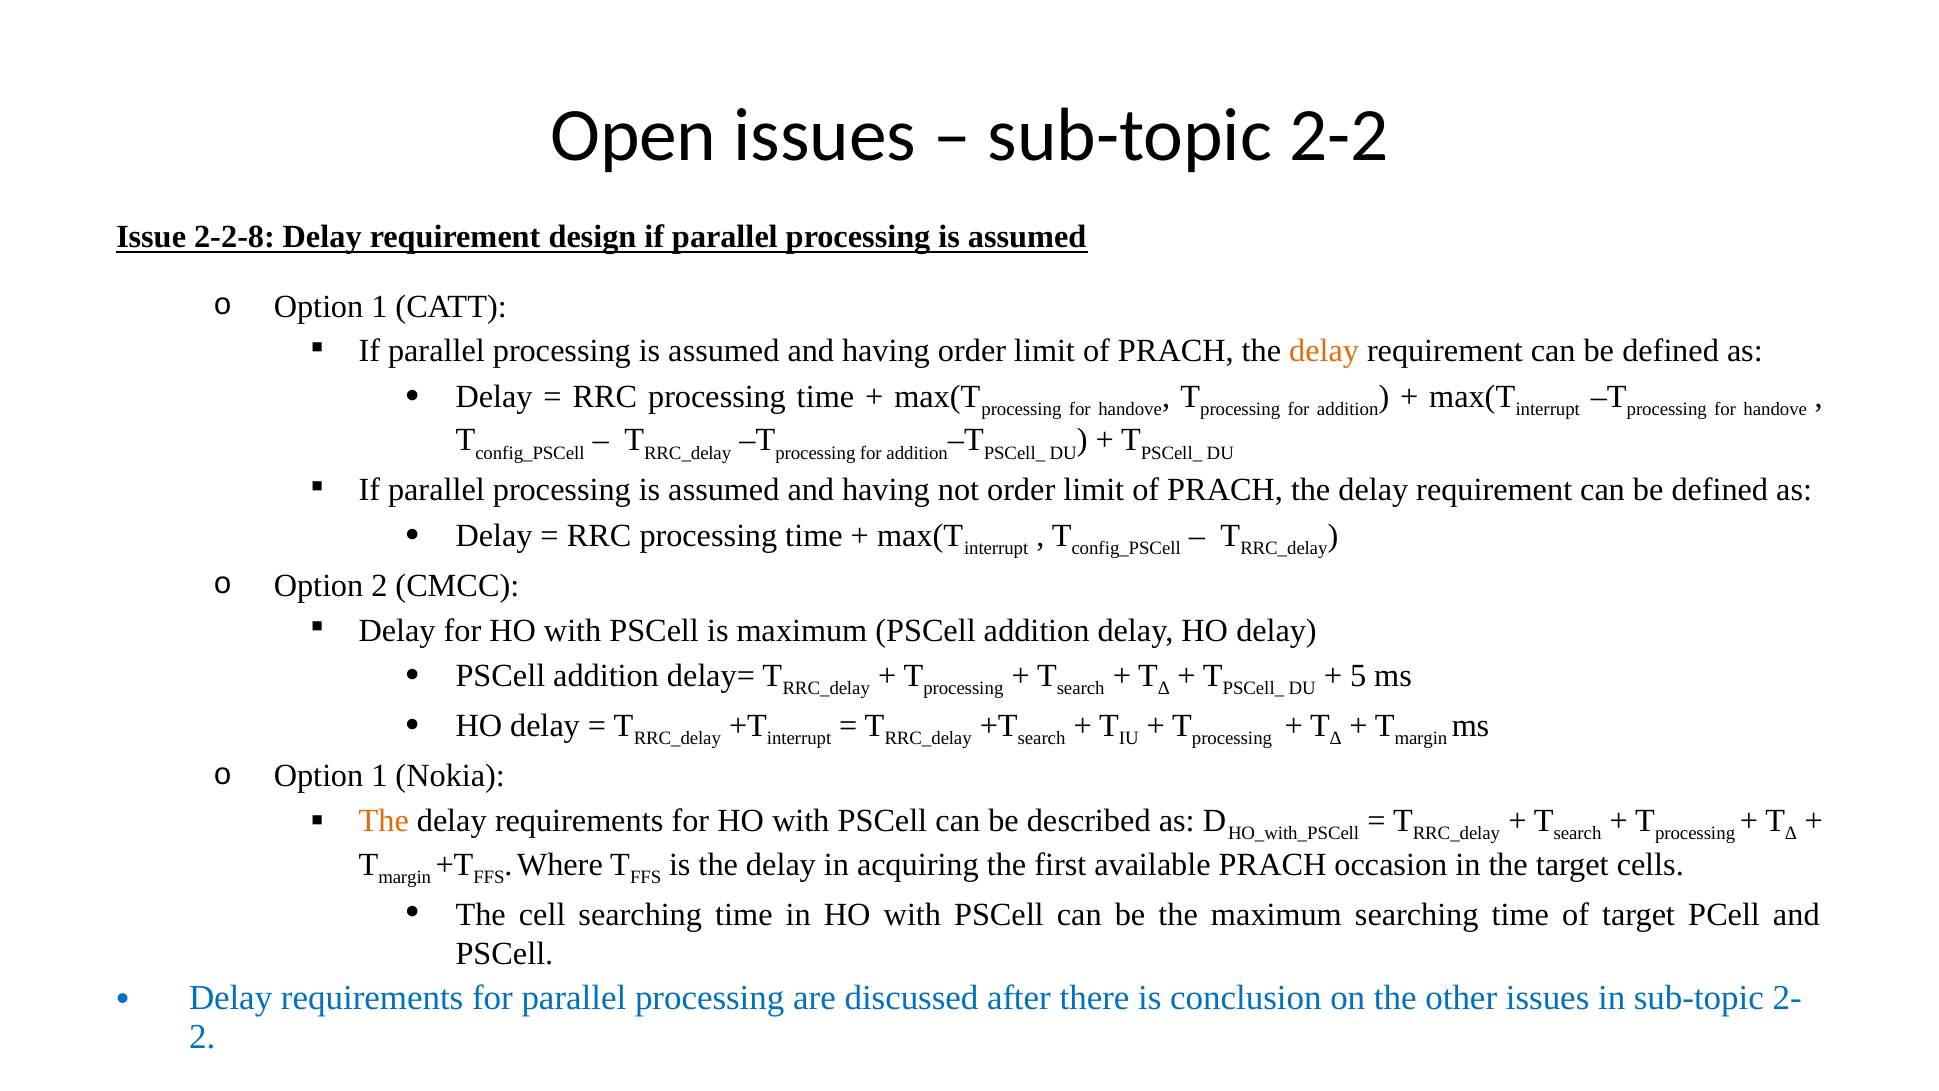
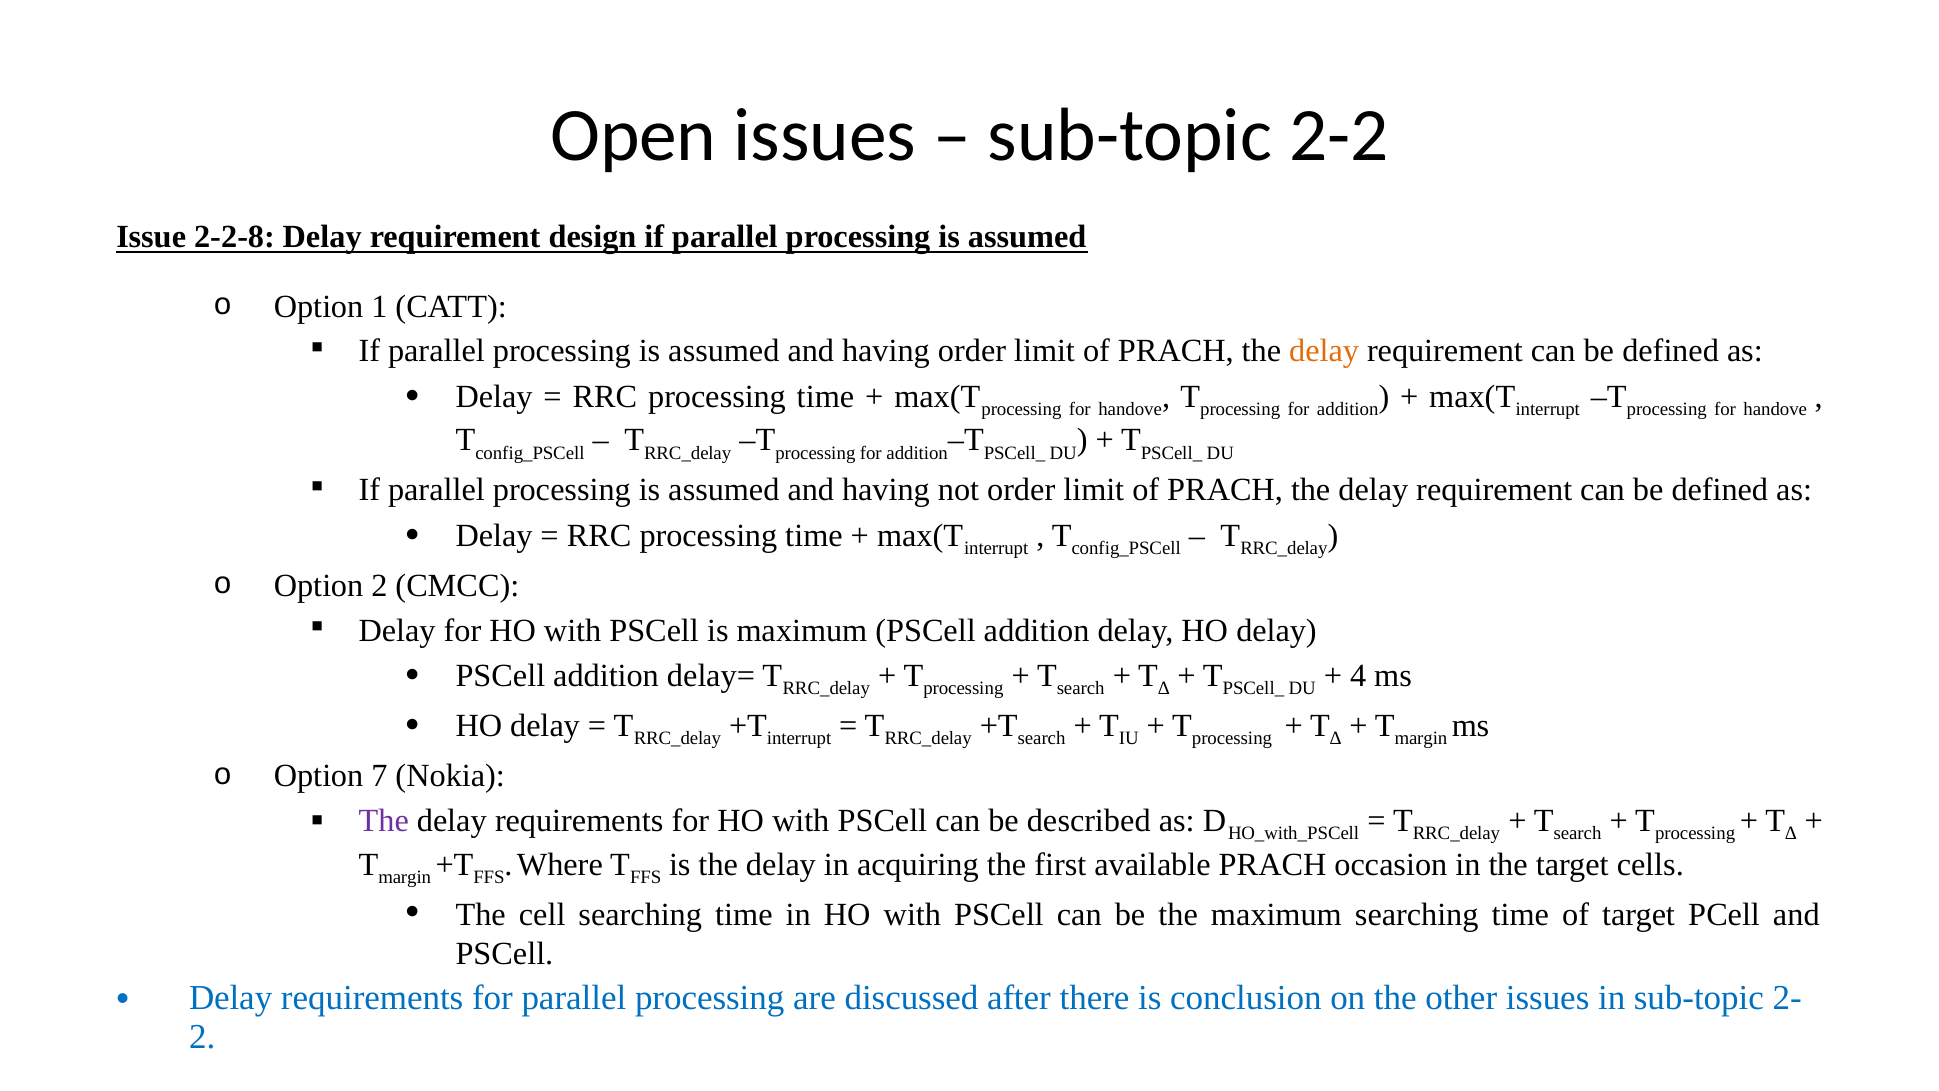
5: 5 -> 4
1 at (379, 776): 1 -> 7
The at (384, 821) colour: orange -> purple
